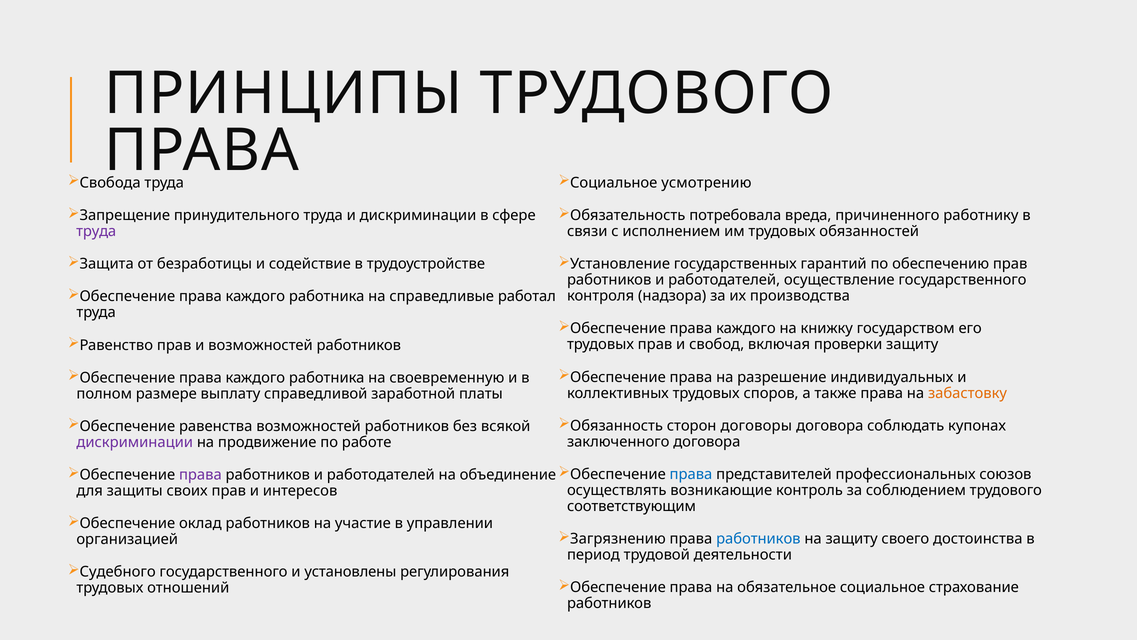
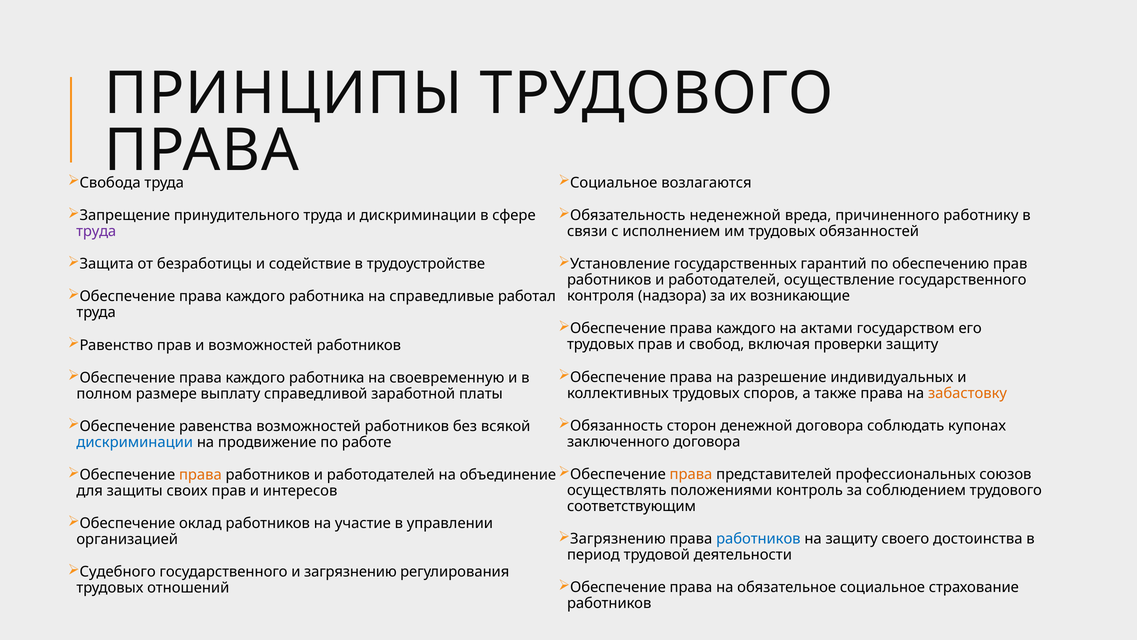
усмотрению: усмотрению -> возлагаются
потребовала: потребовала -> неденежной
производства: производства -> возникающие
книжку: книжку -> актами
договоры: договоры -> денежной
дискриминации at (135, 442) colour: purple -> blue
права at (691, 474) colour: blue -> orange
права at (200, 475) colour: purple -> orange
возникающие: возникающие -> положениями
и установлены: установлены -> загрязнению
